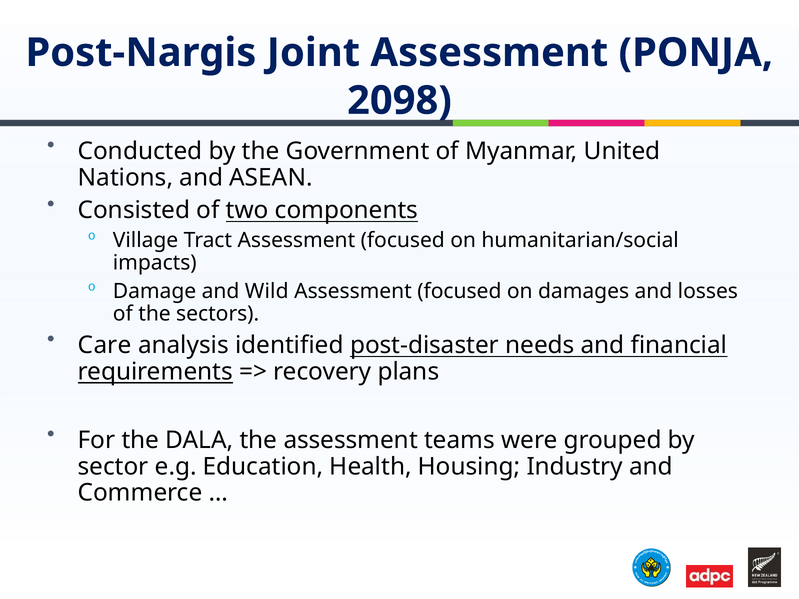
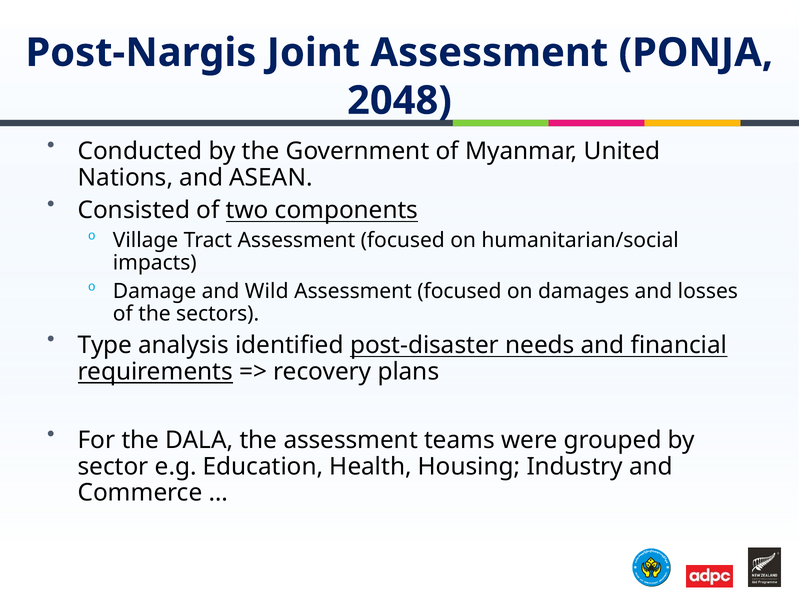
2098: 2098 -> 2048
Care: Care -> Type
